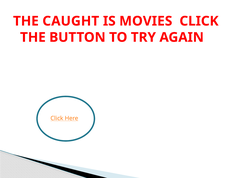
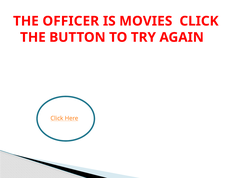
CAUGHT: CAUGHT -> OFFICER
